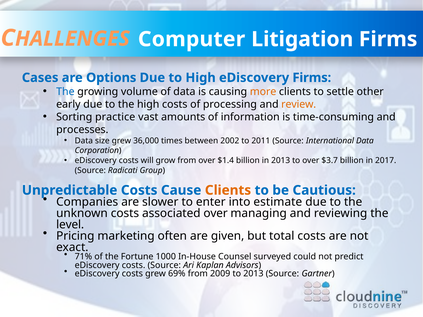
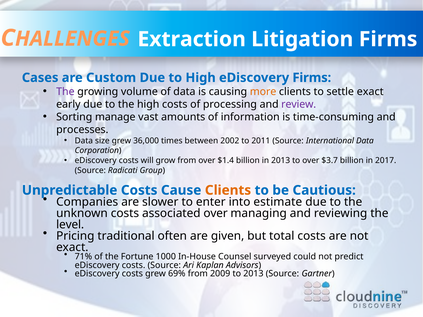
Computer: Computer -> Extraction
Options: Options -> Custom
The at (65, 92) colour: blue -> purple
settle other: other -> exact
review colour: orange -> purple
practice: practice -> manage
marketing: marketing -> traditional
